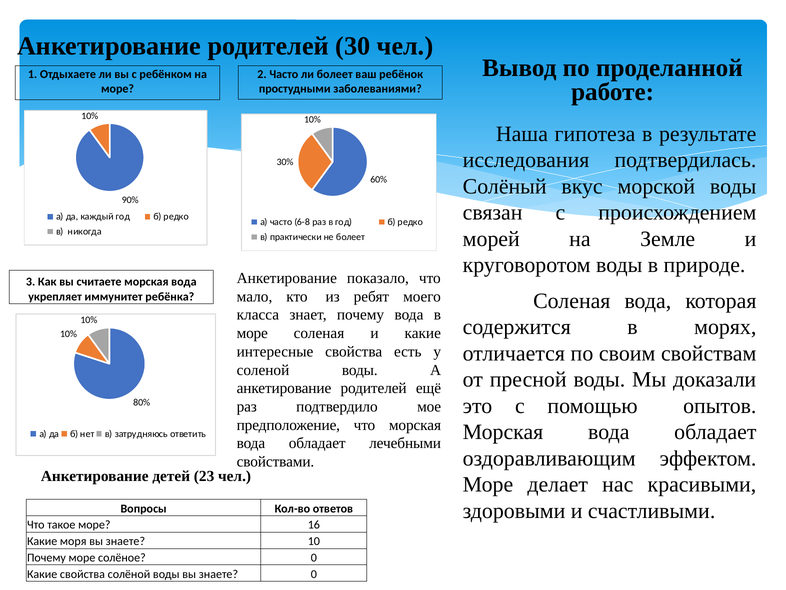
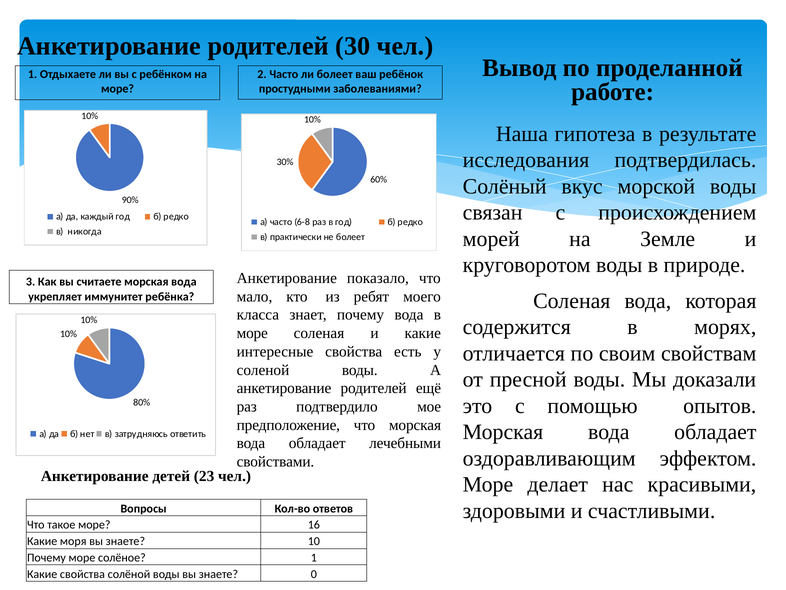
солёное 0: 0 -> 1
